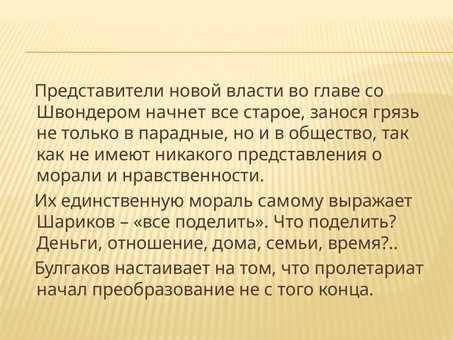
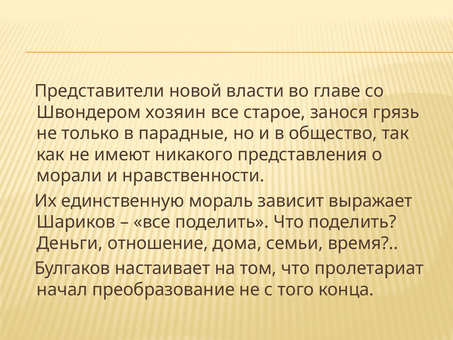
начнет: начнет -> хозяин
самому: самому -> зависит
